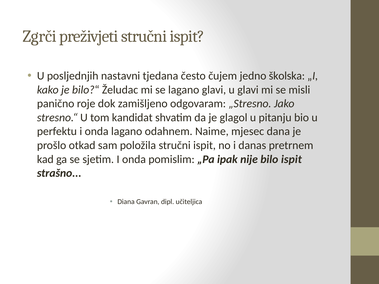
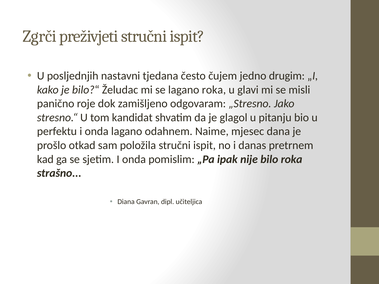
školska: školska -> drugim
lagano glavi: glavi -> roka
bilo ispit: ispit -> roka
